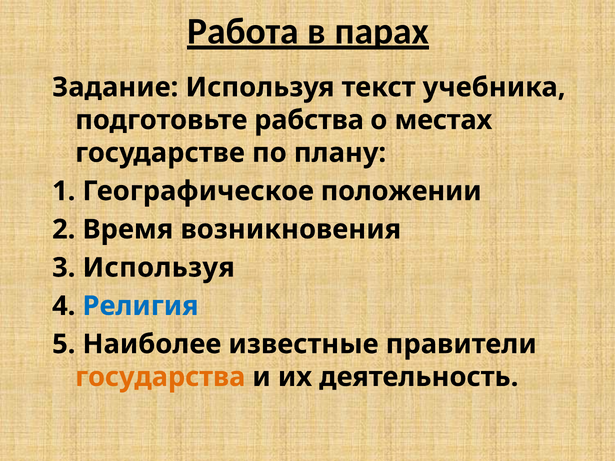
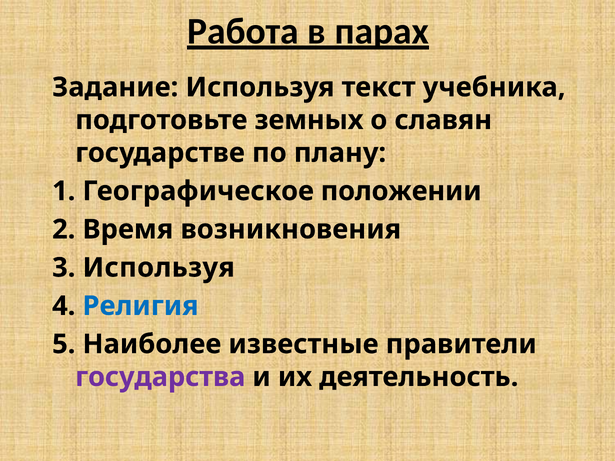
рабства: рабства -> земных
местах: местах -> славян
государства colour: orange -> purple
